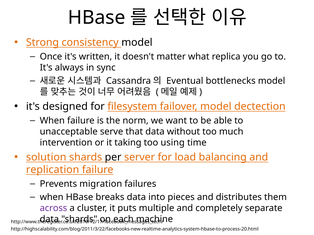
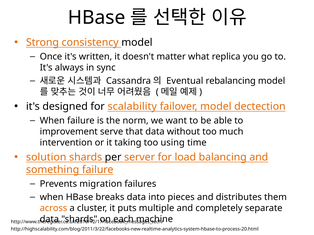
bottlenecks: bottlenecks -> rebalancing
filesystem: filesystem -> scalability
unacceptable: unacceptable -> improvement
replication: replication -> something
across colour: purple -> orange
